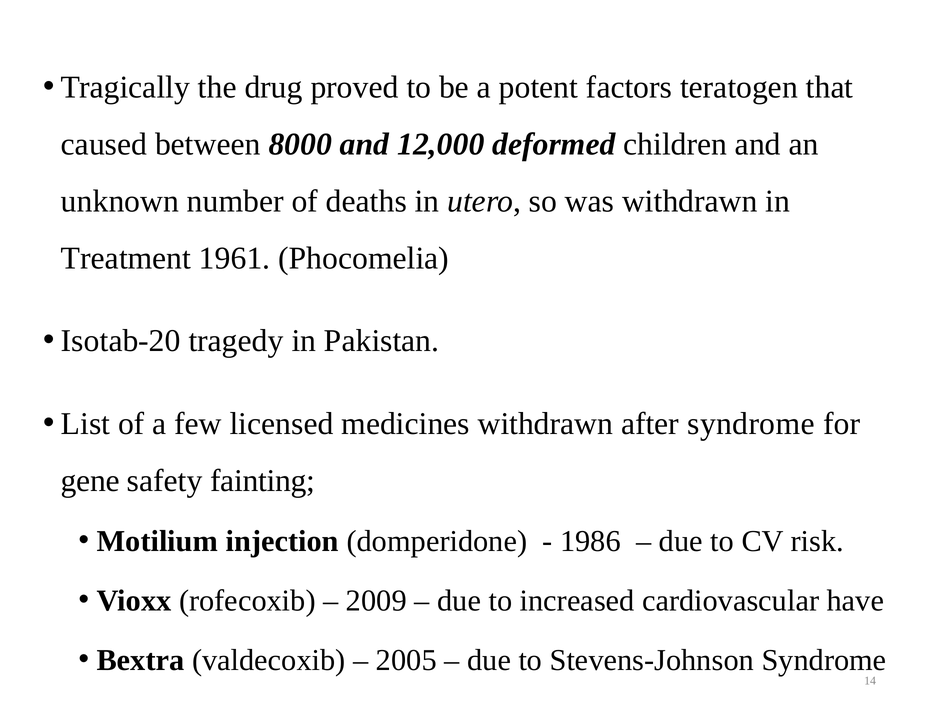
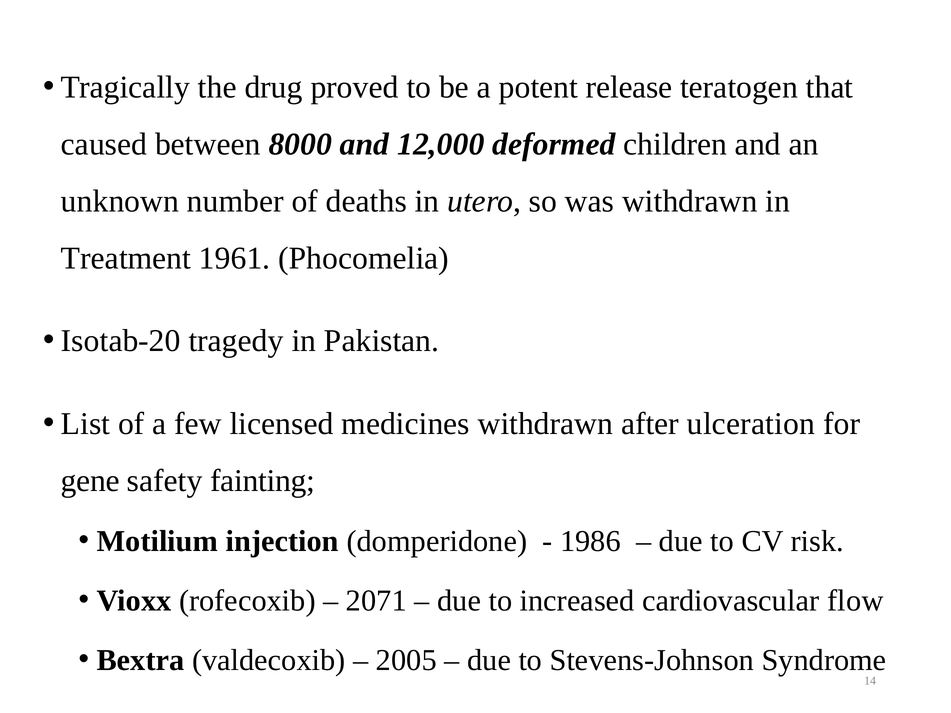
factors: factors -> release
after syndrome: syndrome -> ulceration
2009: 2009 -> 2071
have: have -> flow
